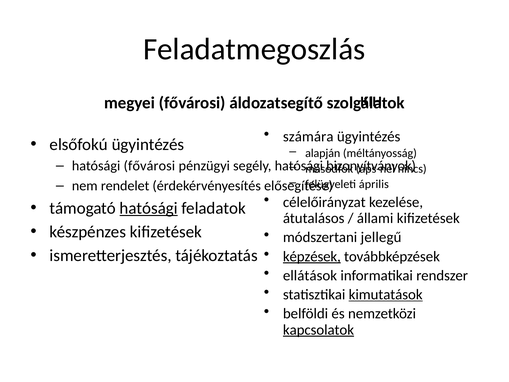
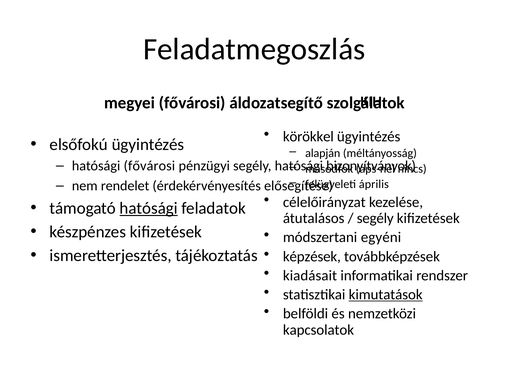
számára: számára -> körökkel
állami at (375, 218): állami -> segély
jellegű: jellegű -> egyéni
képzések underline: present -> none
ellátások: ellátások -> kiadásait
kapcsolatok underline: present -> none
